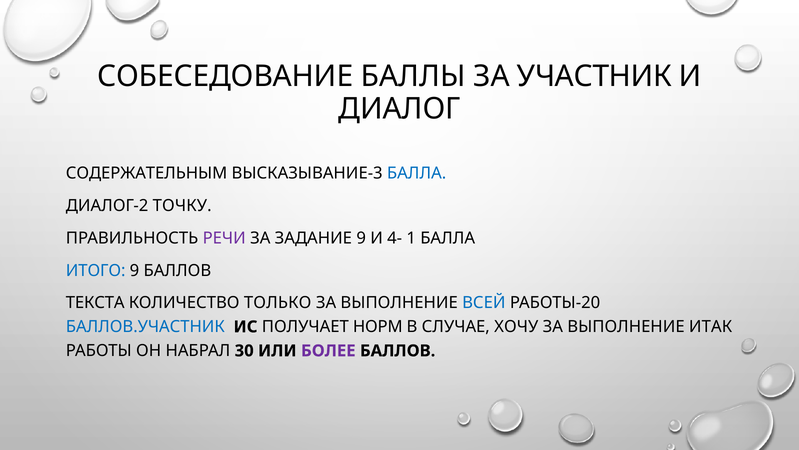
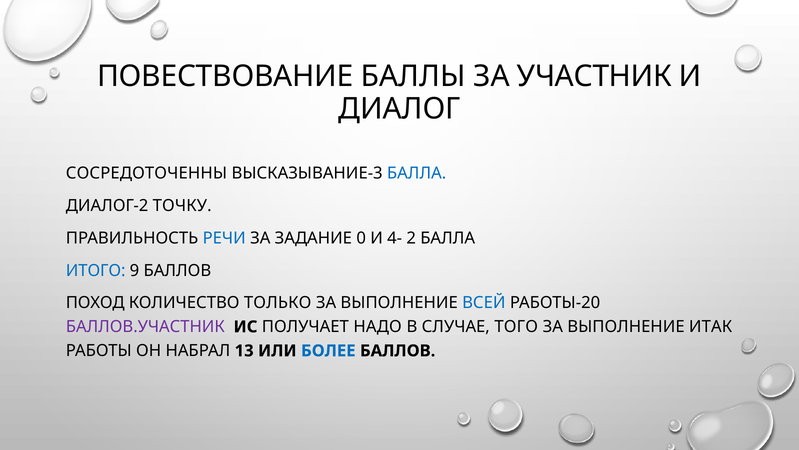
СОБЕСЕДОВАНИЕ: СОБЕСЕДОВАНИЕ -> ПОВЕСТВОВАНИЕ
СОДЕРЖАТЕЛЬНЫМ: СОДЕРЖАТЕЛЬНЫМ -> СОСРЕДОТОЧЕННЫ
РЕЧИ colour: purple -> blue
ЗАДАНИЕ 9: 9 -> 0
1: 1 -> 2
ТЕКСТА: ТЕКСТА -> ПОХОД
БАЛЛОВ.УЧАСТНИК colour: blue -> purple
НОРМ: НОРМ -> НАДО
ХОЧУ: ХОЧУ -> ТОГО
30: 30 -> 13
БОЛЕЕ colour: purple -> blue
